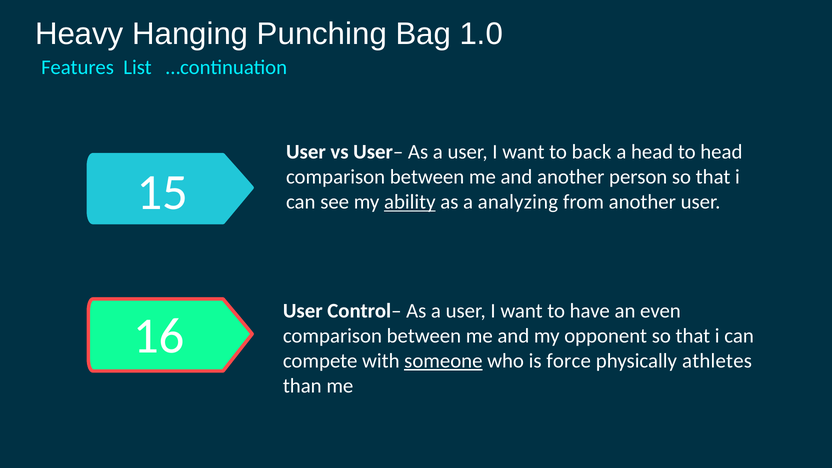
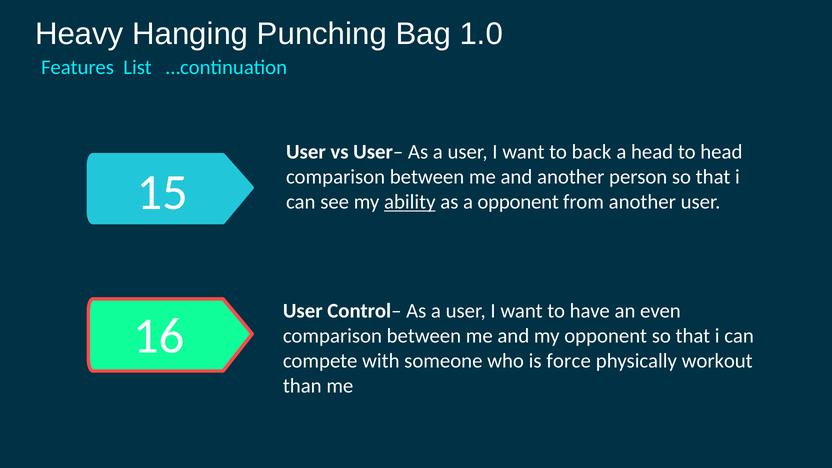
a analyzing: analyzing -> opponent
someone underline: present -> none
athletes: athletes -> workout
